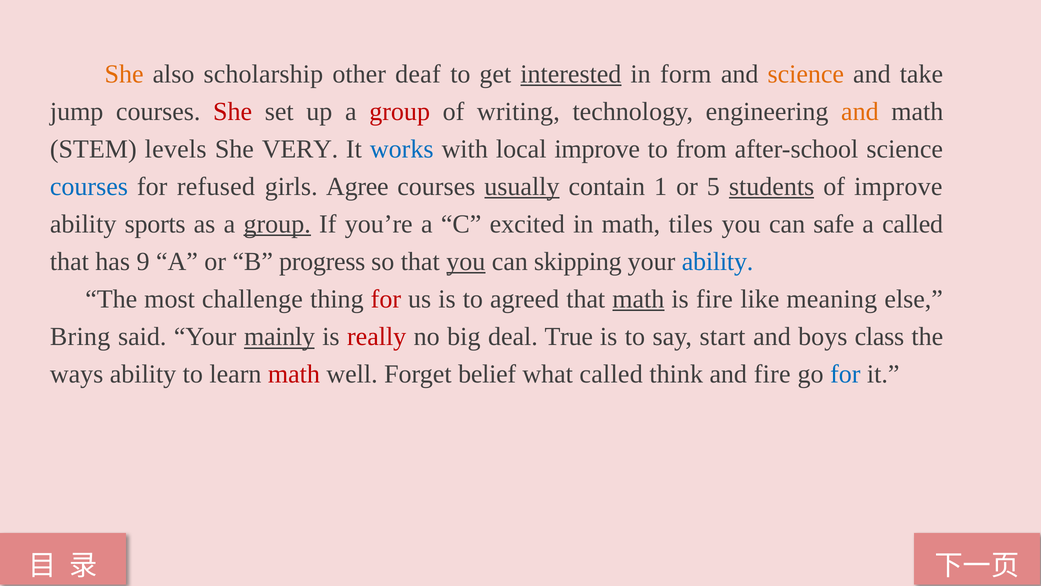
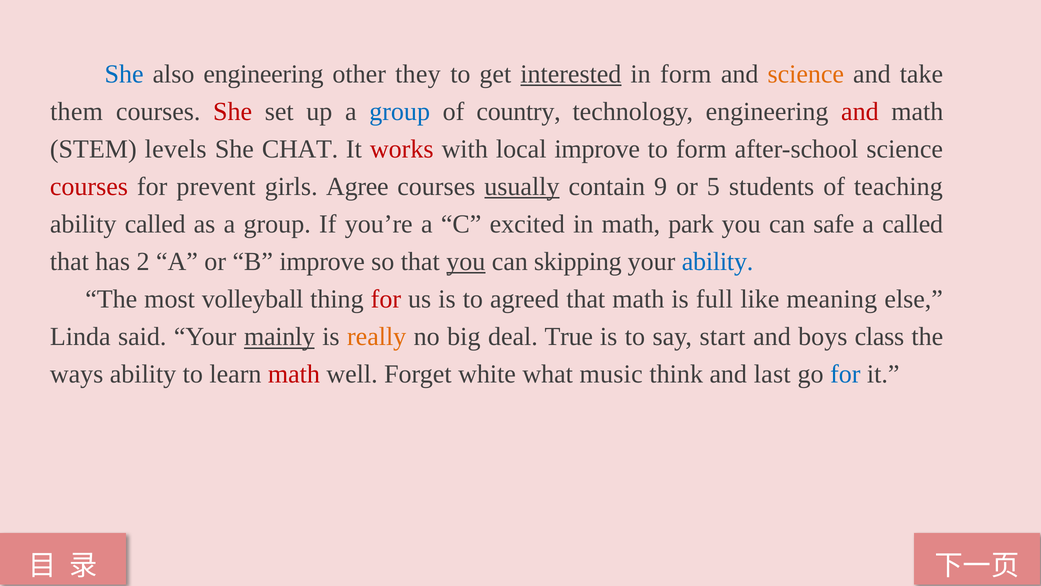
She at (124, 74) colour: orange -> blue
also scholarship: scholarship -> engineering
deaf: deaf -> they
jump: jump -> them
group at (400, 112) colour: red -> blue
writing: writing -> country
and at (860, 112) colour: orange -> red
VERY: VERY -> CHAT
works colour: blue -> red
to from: from -> form
courses at (89, 186) colour: blue -> red
refused: refused -> prevent
1: 1 -> 9
students underline: present -> none
of improve: improve -> teaching
ability sports: sports -> called
group at (277, 224) underline: present -> none
tiles: tiles -> park
9: 9 -> 2
B progress: progress -> improve
challenge: challenge -> volleyball
math at (638, 299) underline: present -> none
is fire: fire -> full
Bring: Bring -> Linda
really colour: red -> orange
belief: belief -> white
what called: called -> music
and fire: fire -> last
